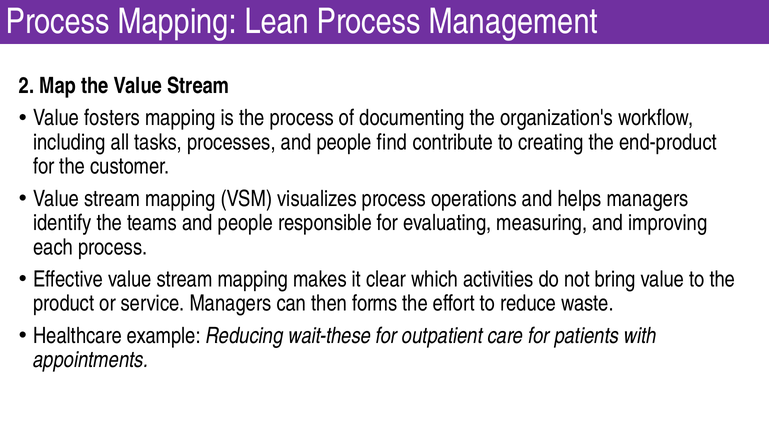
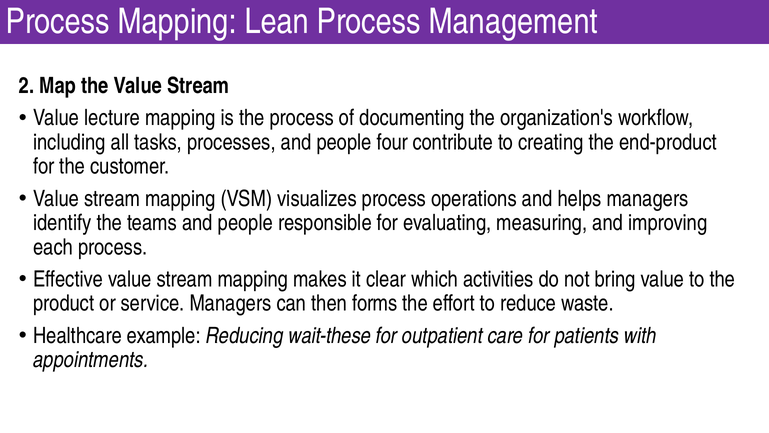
fosters: fosters -> lecture
find: find -> four
